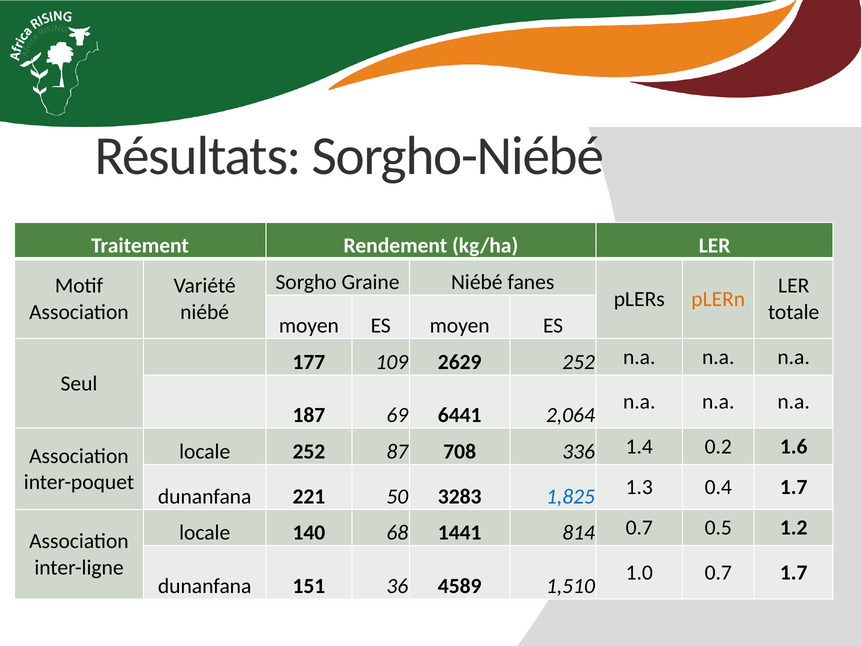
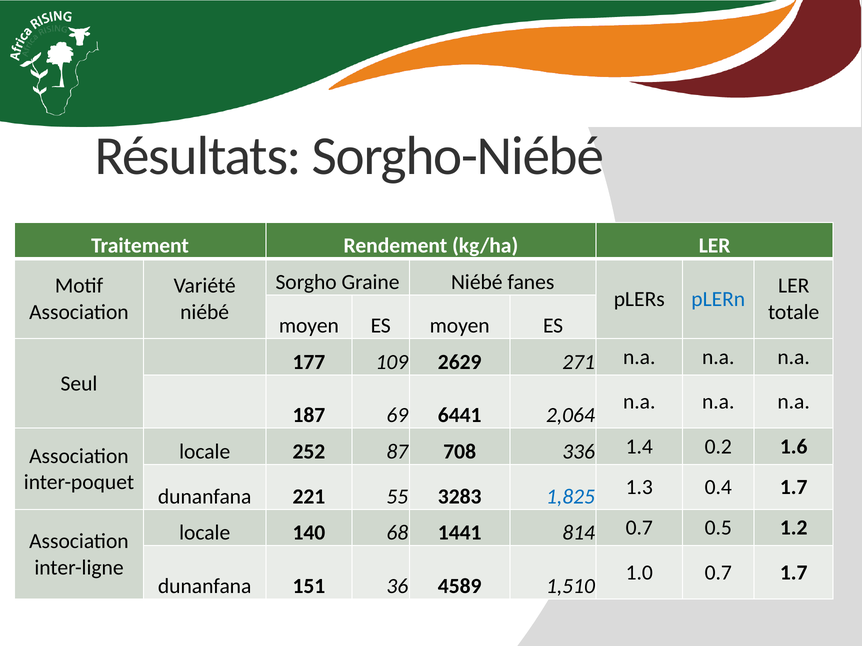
pLERn colour: orange -> blue
2629 252: 252 -> 271
50: 50 -> 55
